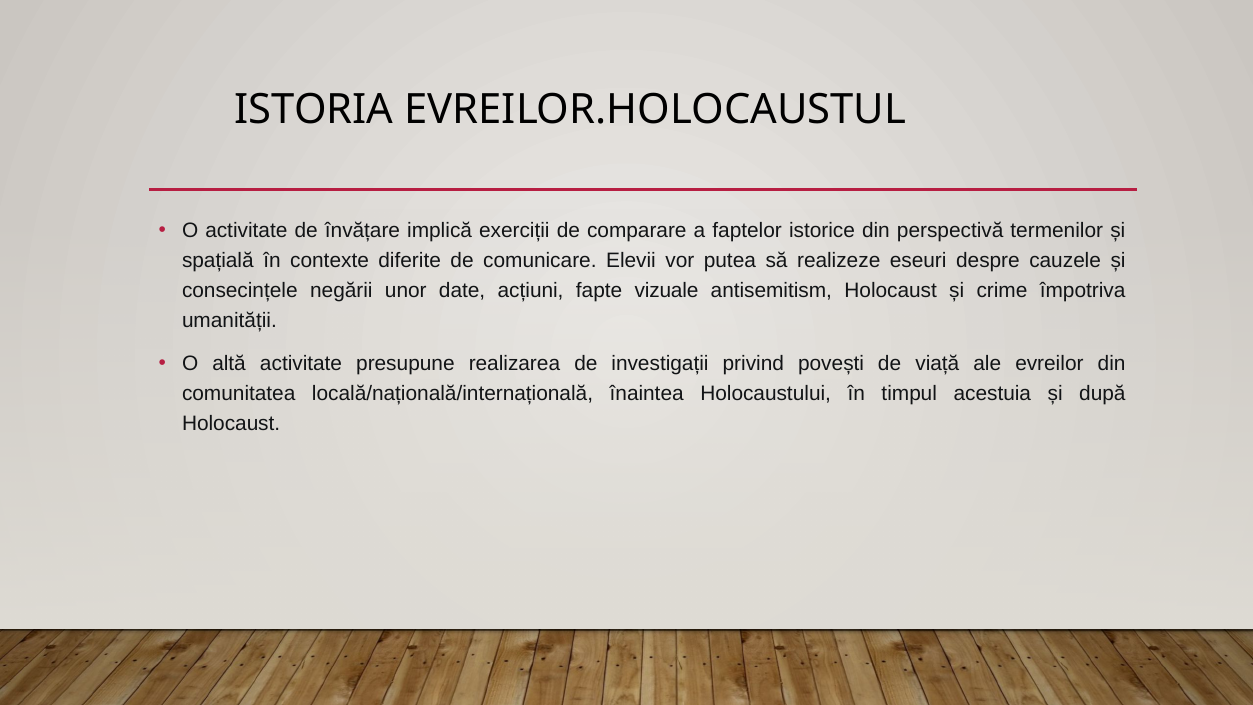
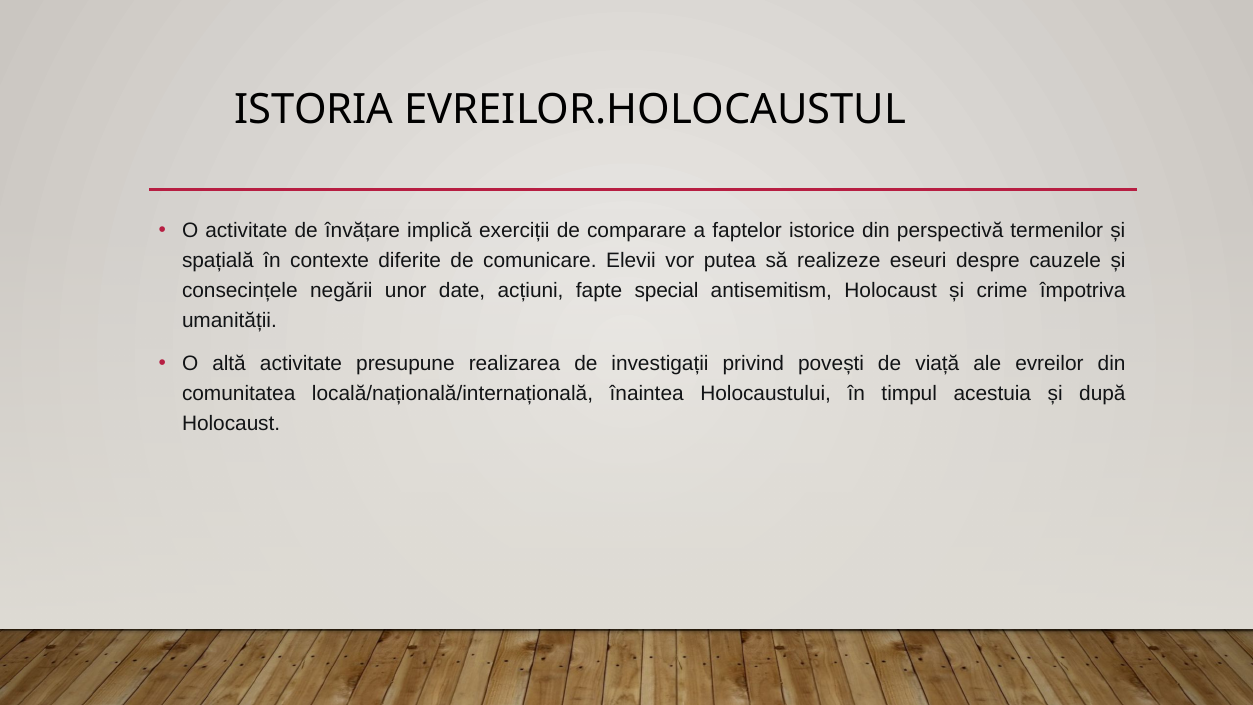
vizuale: vizuale -> special
